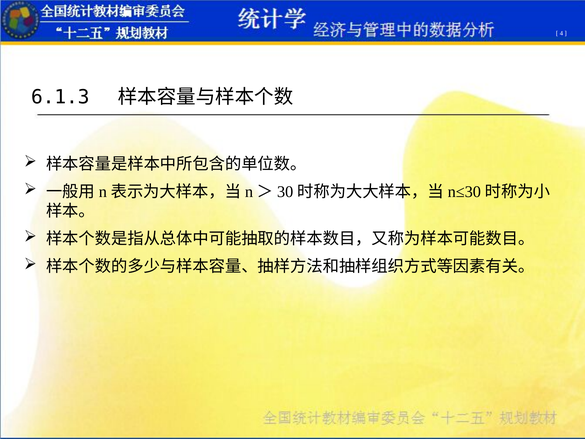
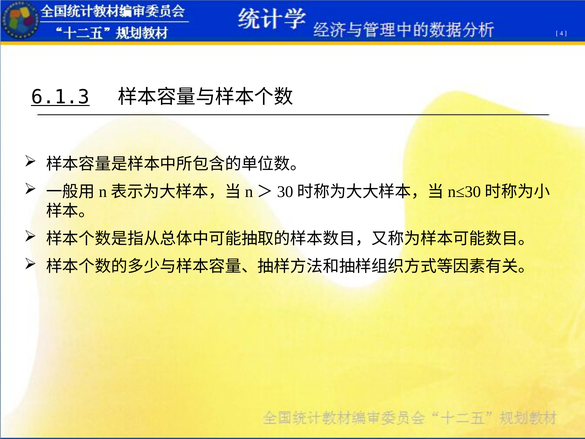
6.1.3 underline: none -> present
